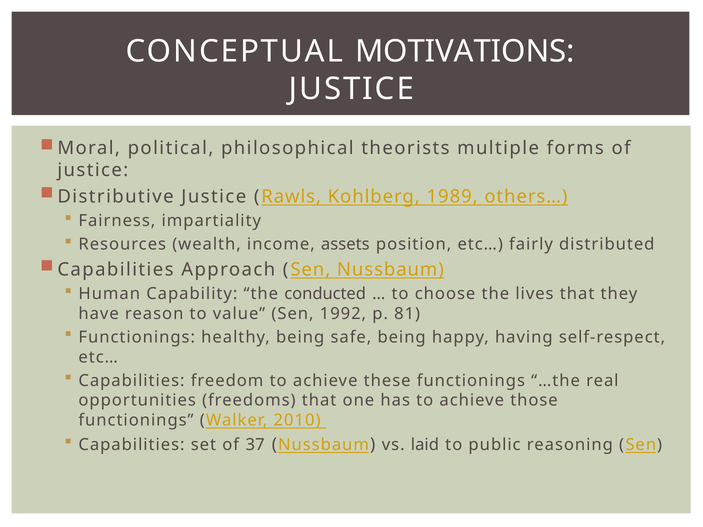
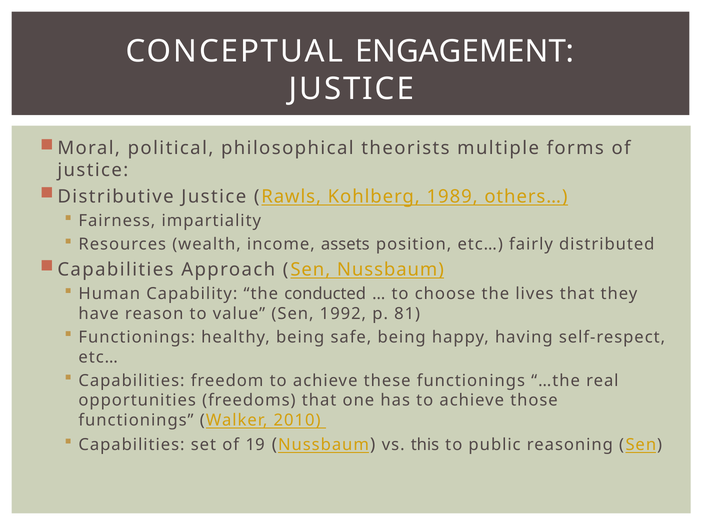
MOTIVATIONS: MOTIVATIONS -> ENGAGEMENT
37: 37 -> 19
laid: laid -> this
